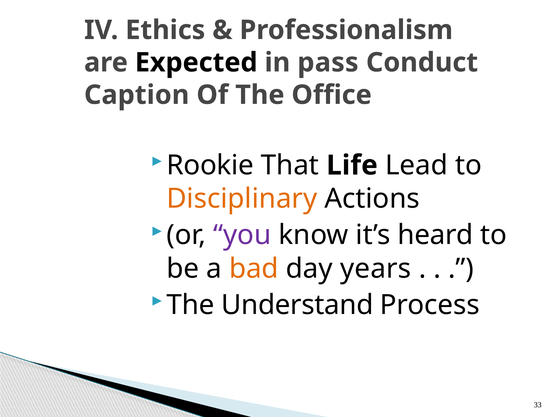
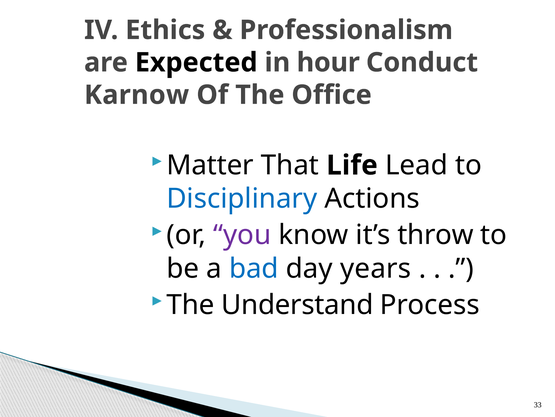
pass: pass -> hour
Caption: Caption -> Karnow
Rookie: Rookie -> Matter
Disciplinary colour: orange -> blue
heard: heard -> throw
bad colour: orange -> blue
